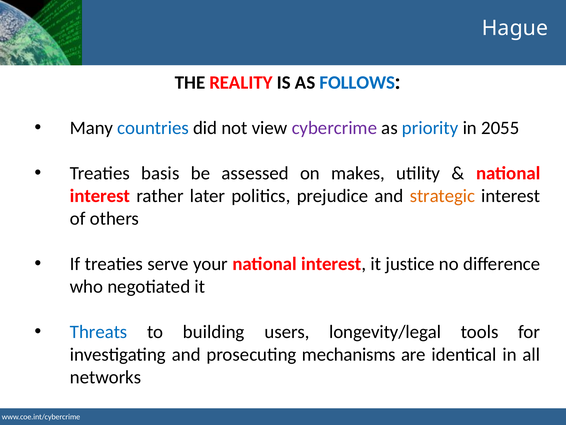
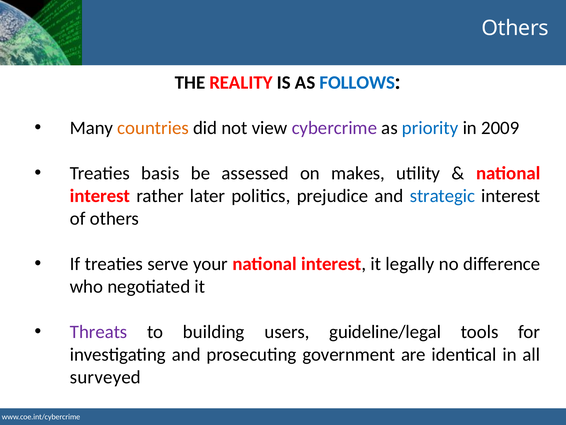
Hague at (515, 28): Hague -> Others
countries colour: blue -> orange
2055: 2055 -> 2009
strategic colour: orange -> blue
justice: justice -> legally
Threats colour: blue -> purple
longevity/legal: longevity/legal -> guideline/legal
mechanisms: mechanisms -> government
networks: networks -> surveyed
